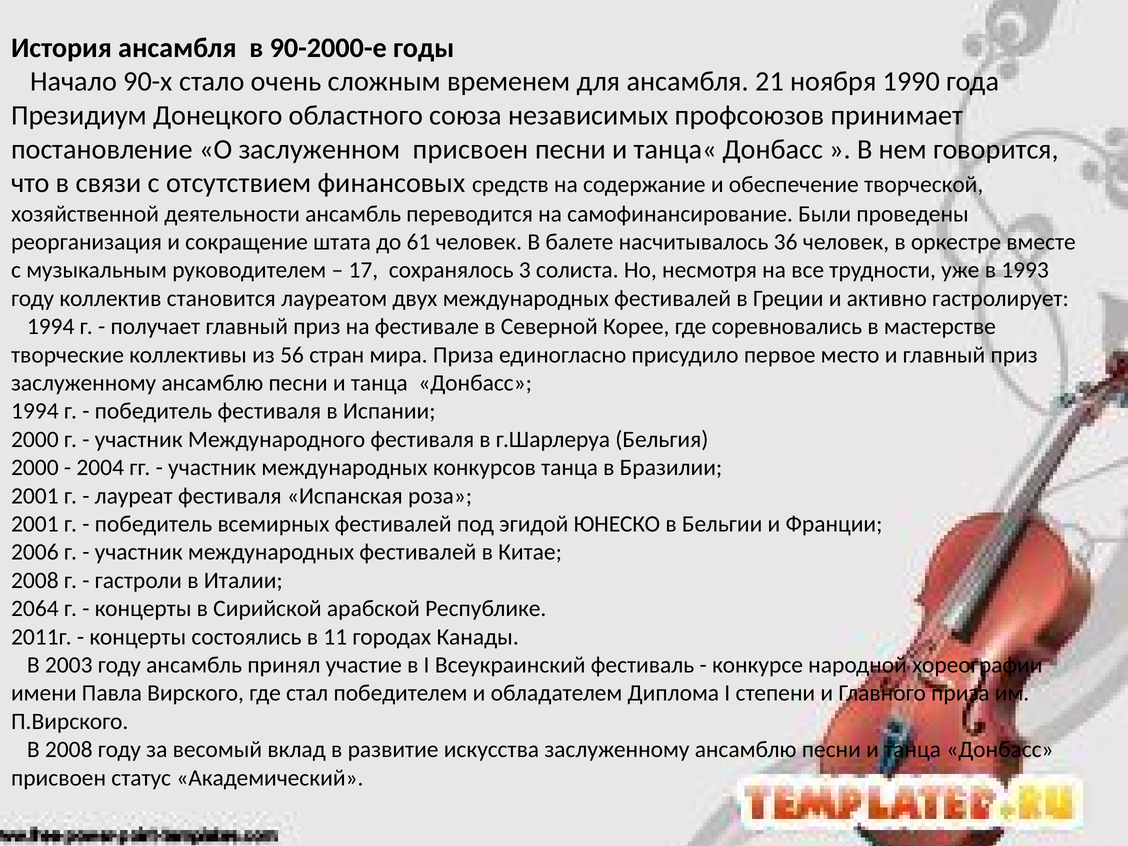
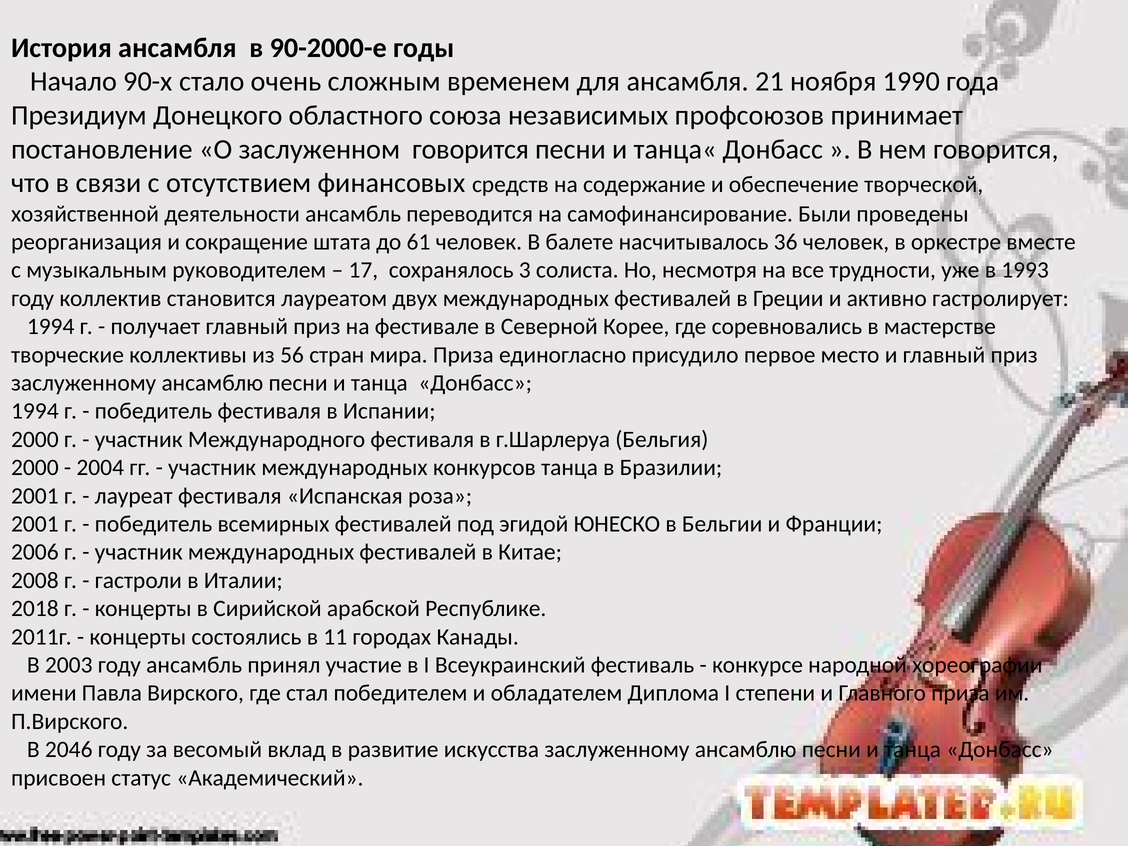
заслуженном присвоен: присвоен -> говорится
2064: 2064 -> 2018
В 2008: 2008 -> 2046
